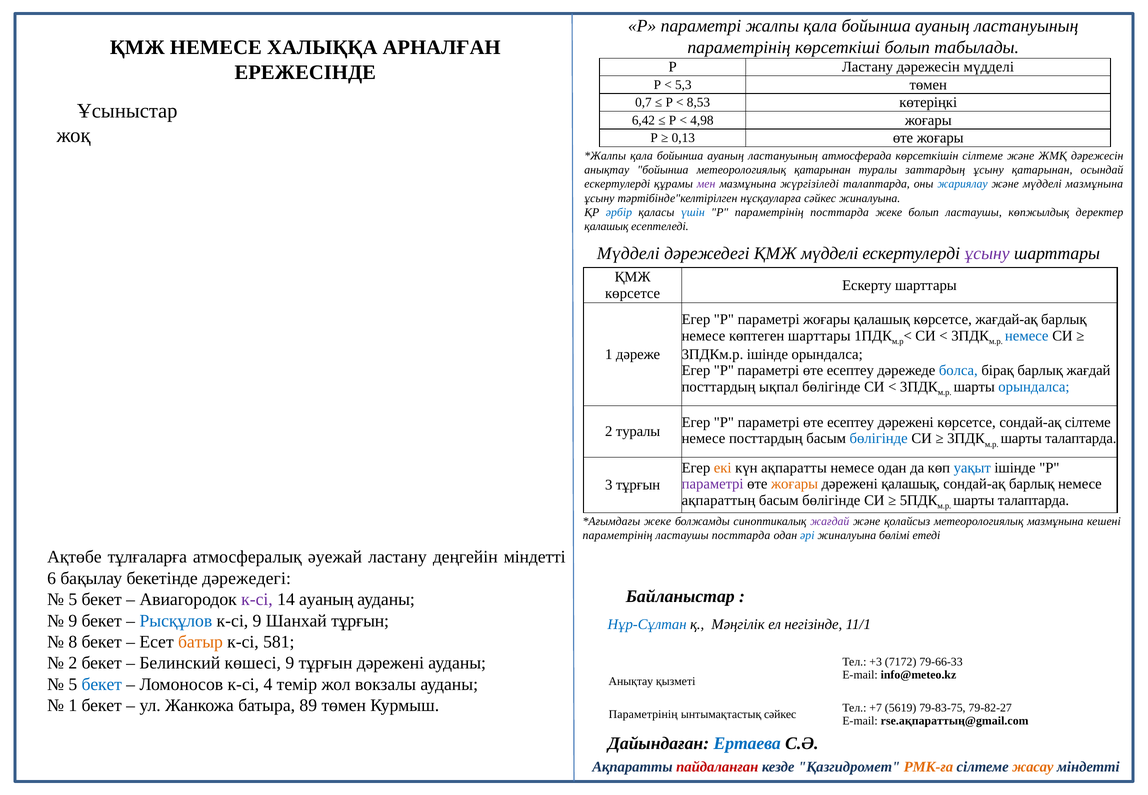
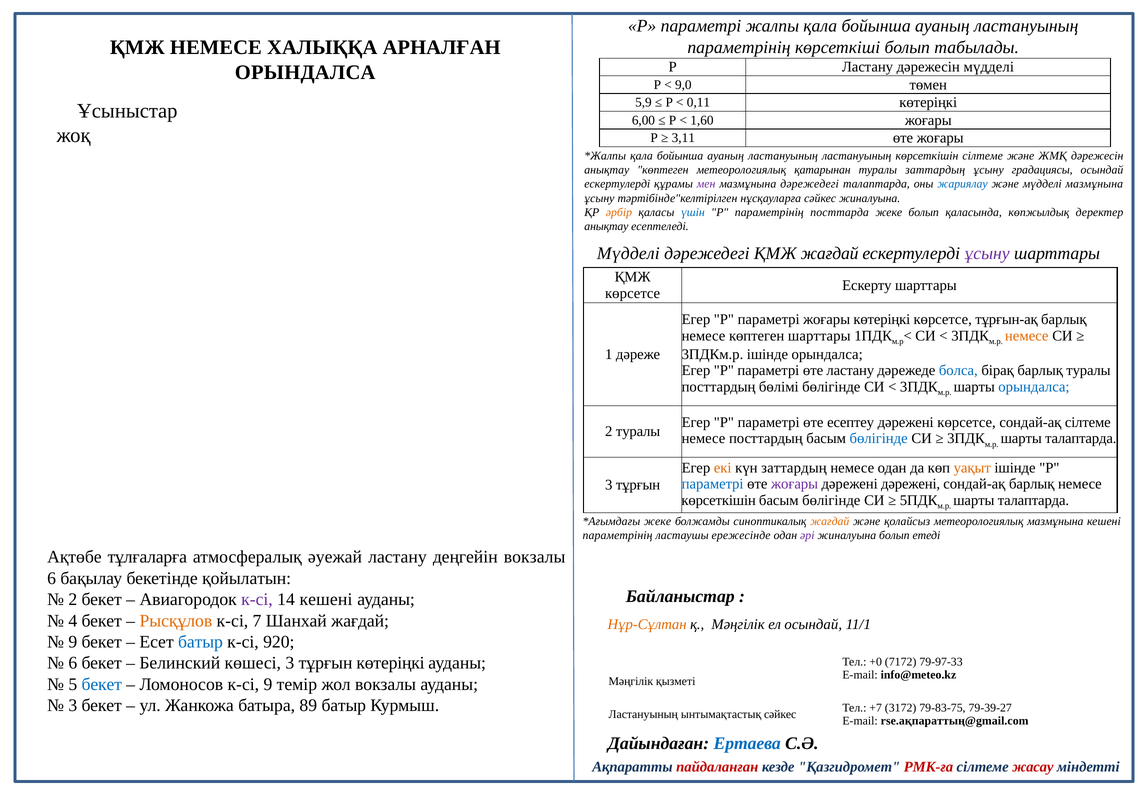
ЕРЕЖЕСІНДЕ at (305, 72): ЕРЕЖЕСІНДЕ -> ОРЫНДАЛСА
5,3: 5,3 -> 9,0
0,7: 0,7 -> 5,9
8,53: 8,53 -> 0,11
6,42: 6,42 -> 6,00
4,98: 4,98 -> 1,60
0,13: 0,13 -> 3,11
ластануының атмосферада: атмосферада -> ластануының
анықтау бойынша: бойынша -> көптеген
ұсыну қатарынан: қатарынан -> градациясы
мазмұнына жүргізіледі: жүргізіледі -> дәрежедегі
әрбір colour: blue -> orange
болып ластаушы: ластаушы -> қаласында
қалашық at (606, 226): қалашық -> анықтау
ҚМЖ мүдделі: мүдделі -> жағдай
жоғары қалашық: қалашық -> көтеріңкі
жағдай-ақ: жағдай-ақ -> тұрғын-ақ
немесе at (1027, 336) colour: blue -> orange
P параметрі өте есептеу: есептеу -> ластану
барлық жағдай: жағдай -> туралы
ықпал: ықпал -> бөлімі
күн ақпаратты: ақпаратты -> заттардың
уақыт colour: blue -> orange
параметрі at (713, 484) colour: purple -> blue
жоғары at (795, 484) colour: orange -> purple
дәрежені қалашық: қалашық -> дәрежені
ақпараттың at (718, 500): ақпараттың -> көрсеткішін
жағдай at (830, 521) colour: purple -> orange
ластаушы посттарда: посттарда -> ережесінде
әрі colour: blue -> purple
жиналуына бөлімі: бөлімі -> болып
деңгейін міндетті: міндетті -> вокзалы
бекетінде дәрежедегі: дәрежедегі -> қойылатын
5 at (73, 599): 5 -> 2
14 ауаның: ауаның -> кешені
9 at (73, 621): 9 -> 4
Рысқұлов colour: blue -> orange
к-сі 9: 9 -> 7
Шанхай тұрғын: тұрғын -> жағдай
Нұр-Сұлтан colour: blue -> orange
ел негізінде: негізінде -> осындай
8 at (73, 642): 8 -> 9
батыр at (200, 642) colour: orange -> blue
581: 581 -> 920
2 at (73, 663): 2 -> 6
көшесі 9: 9 -> 3
тұрғын дәрежені: дәрежені -> көтеріңкі
+3: +3 -> +0
79-66-33: 79-66-33 -> 79-97-33
Анықтау at (631, 681): Анықтау -> Мәңгілік
к-сі 4: 4 -> 9
1 at (73, 705): 1 -> 3
89 төмен: төмен -> батыр
5619: 5619 -> 3172
79-82-27: 79-82-27 -> 79-39-27
Параметрінің at (643, 714): Параметрінің -> Ластануының
РМК-ға colour: orange -> red
жасау colour: orange -> red
